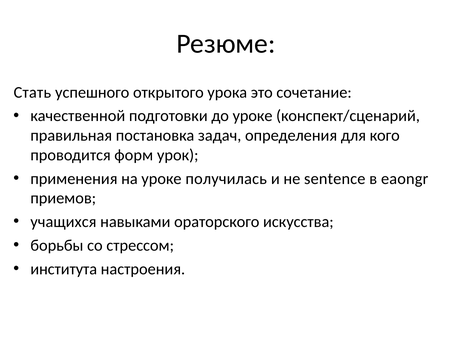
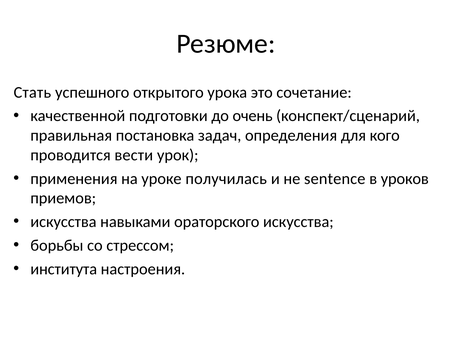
до уроке: уроке -> очень
форм: форм -> вести
eaongr: eaongr -> уроков
учащихся at (63, 222): учащихся -> искусства
